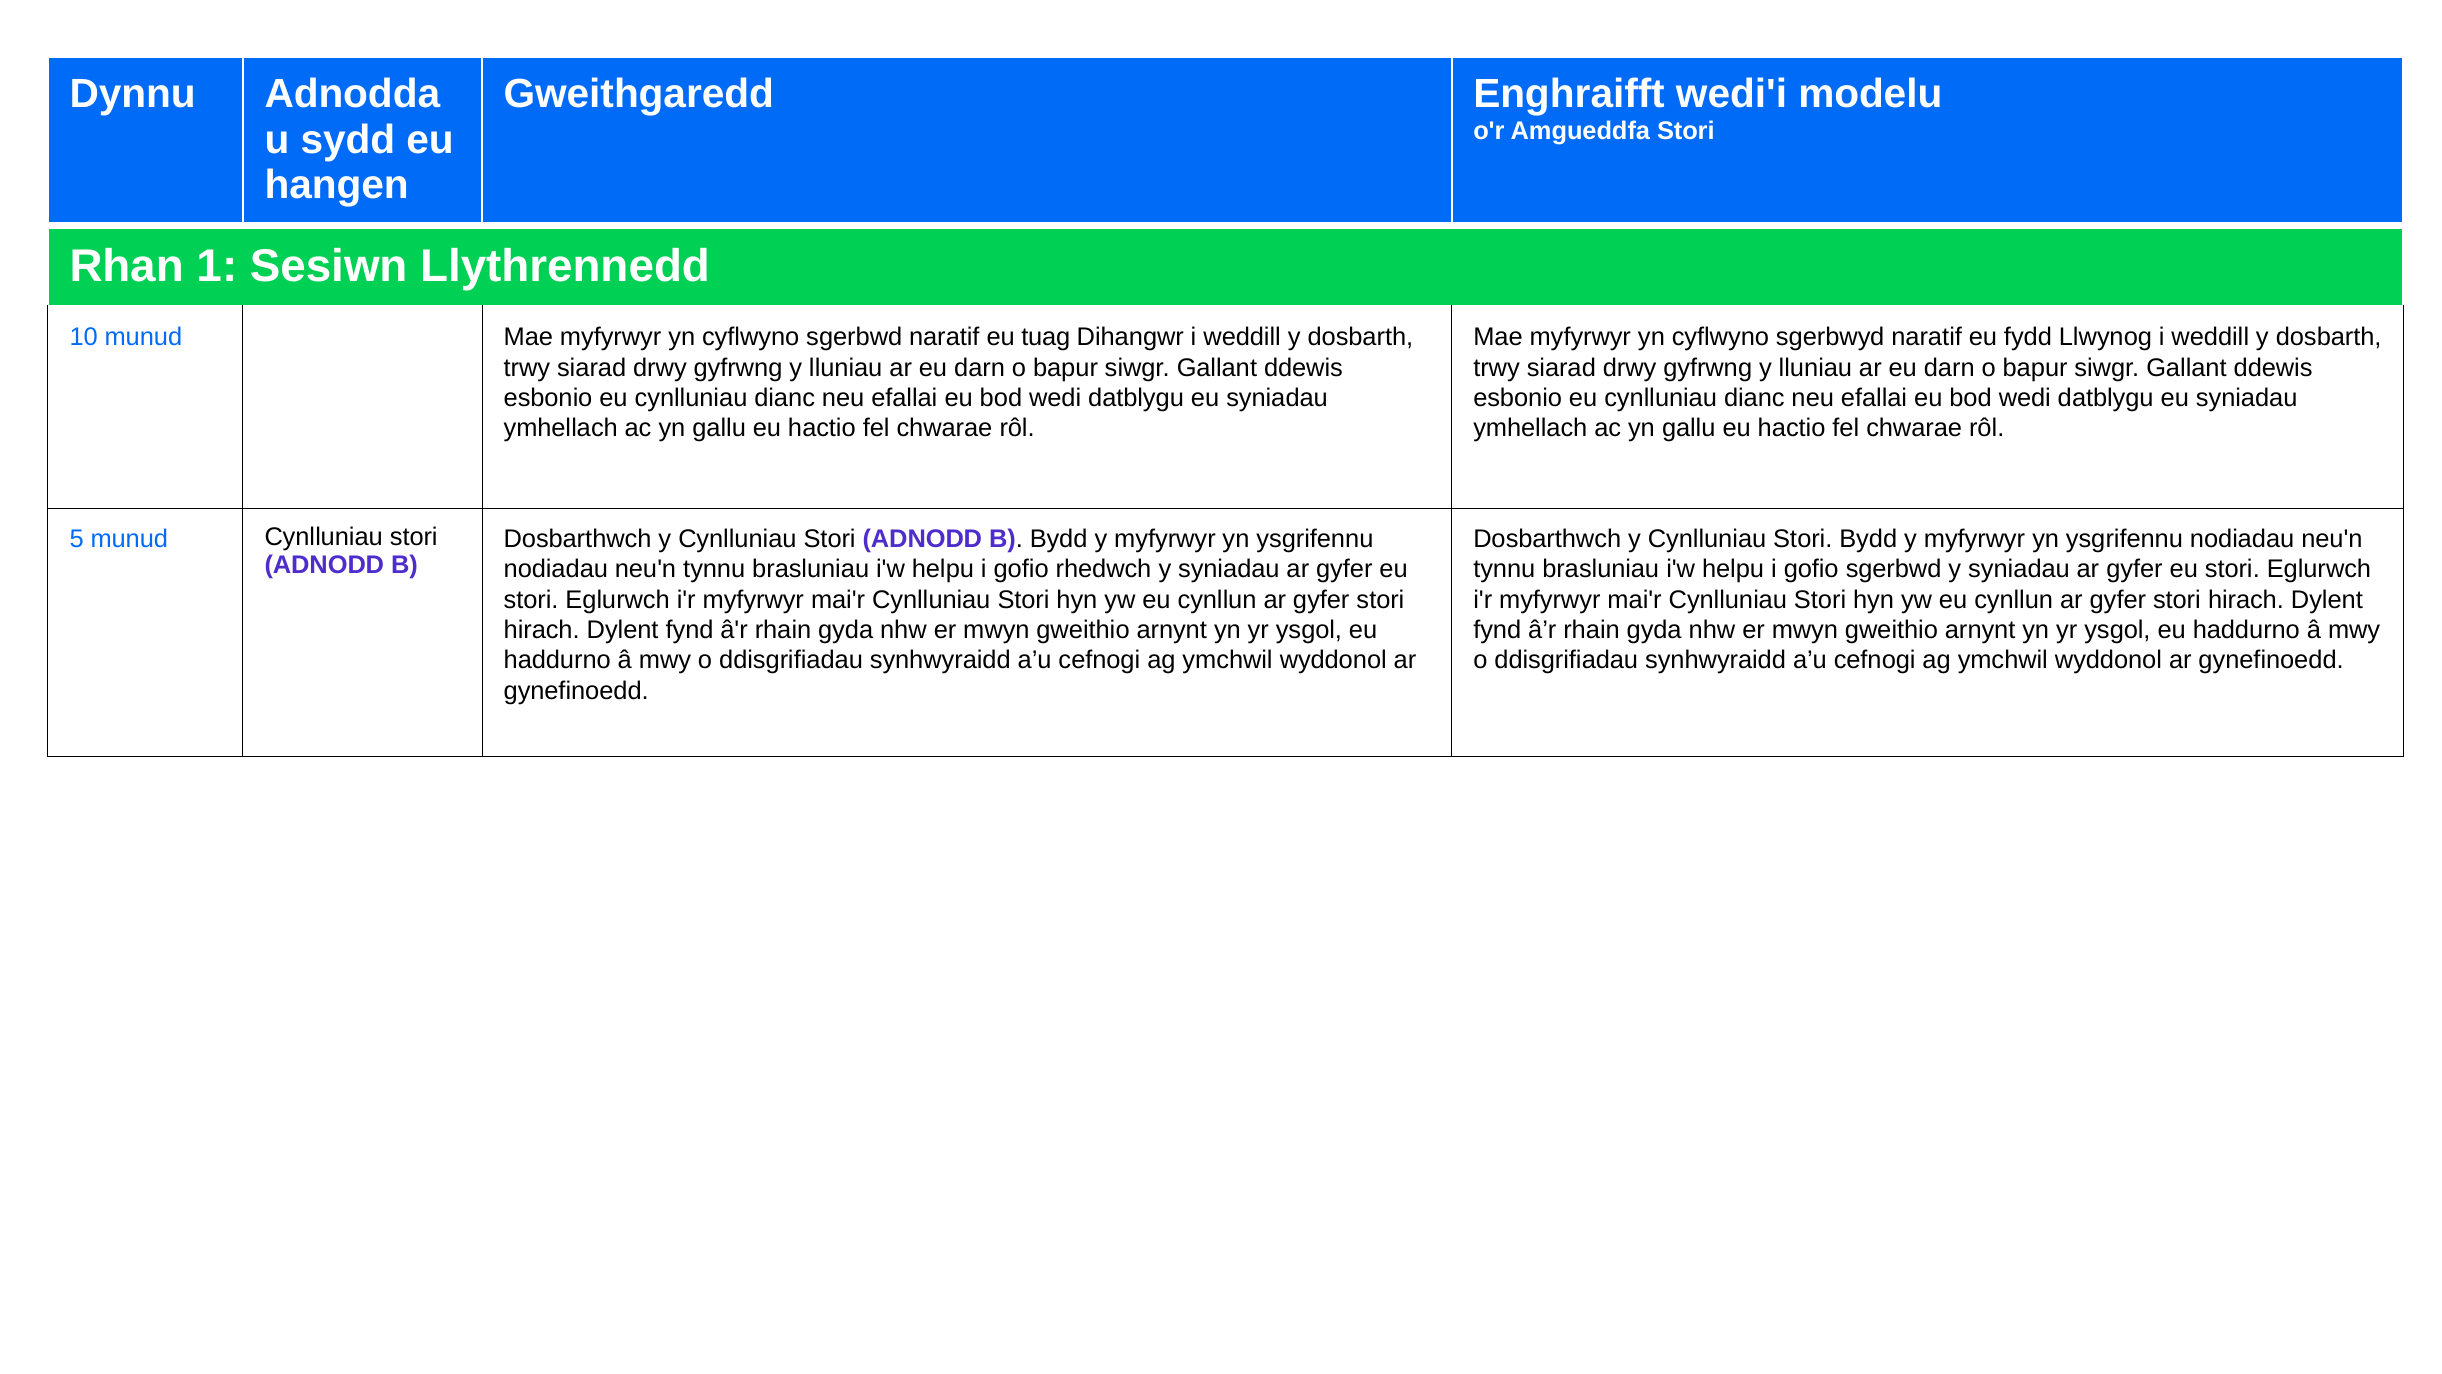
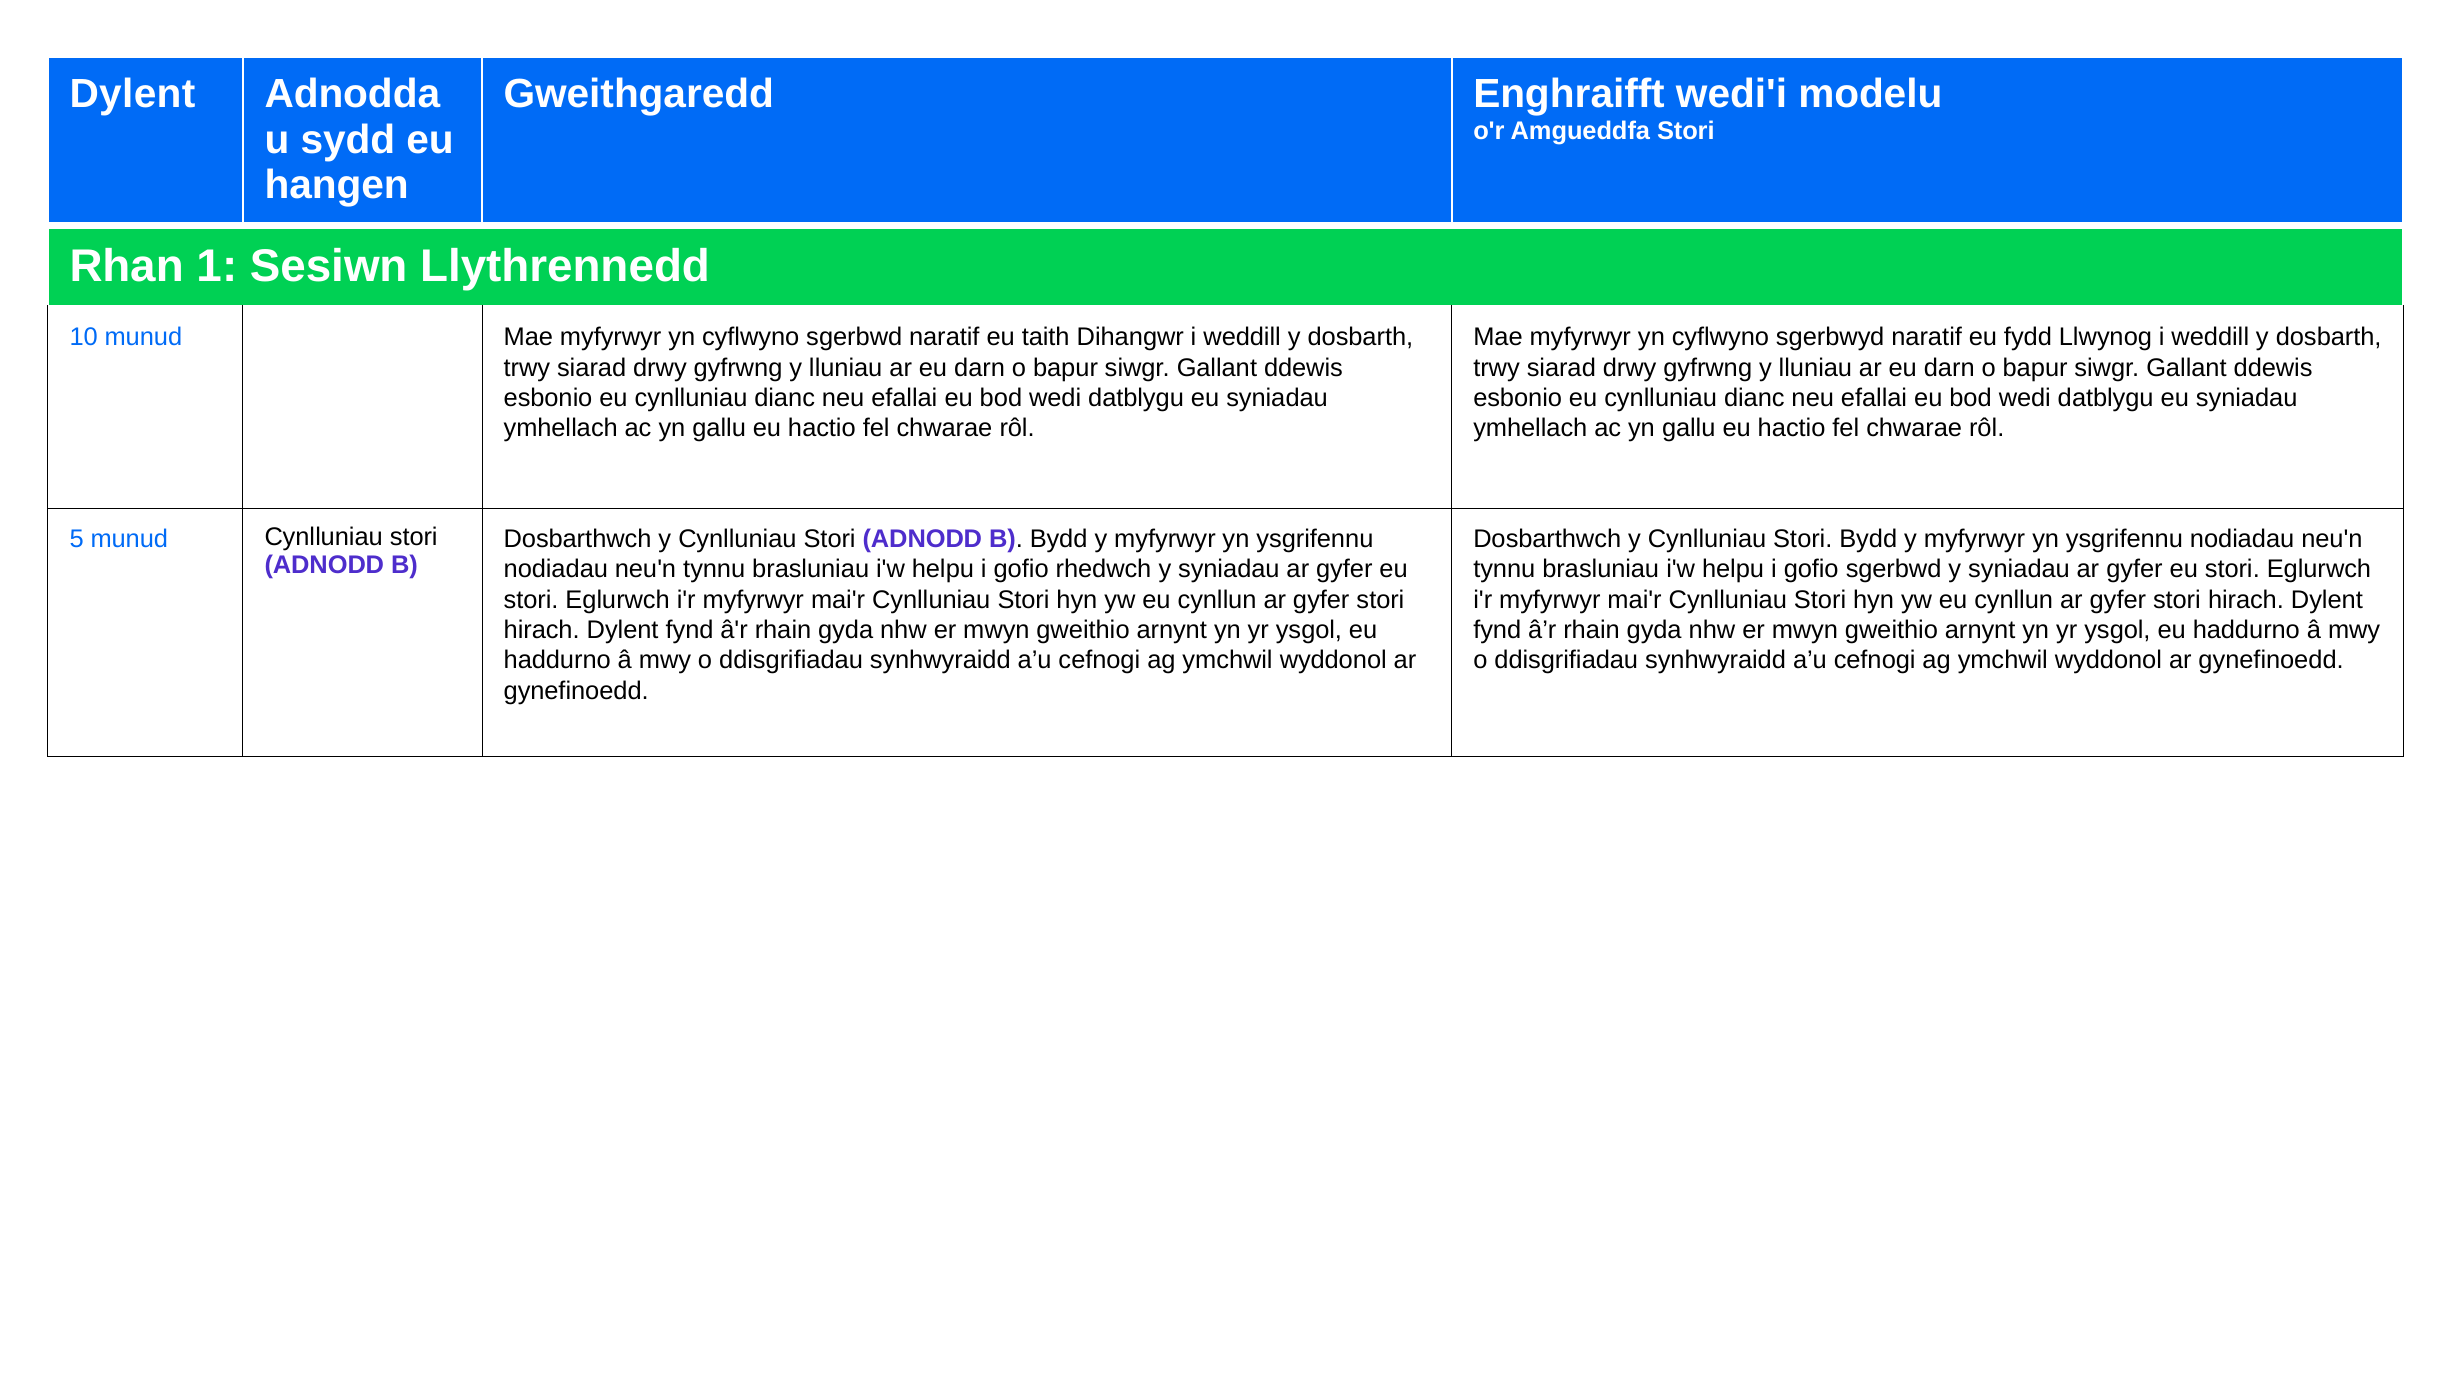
Dynnu at (133, 94): Dynnu -> Dylent
tuag: tuag -> taith
